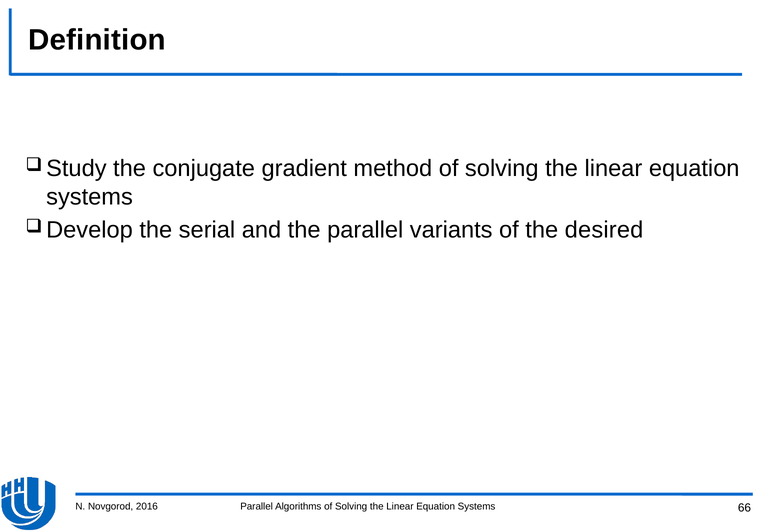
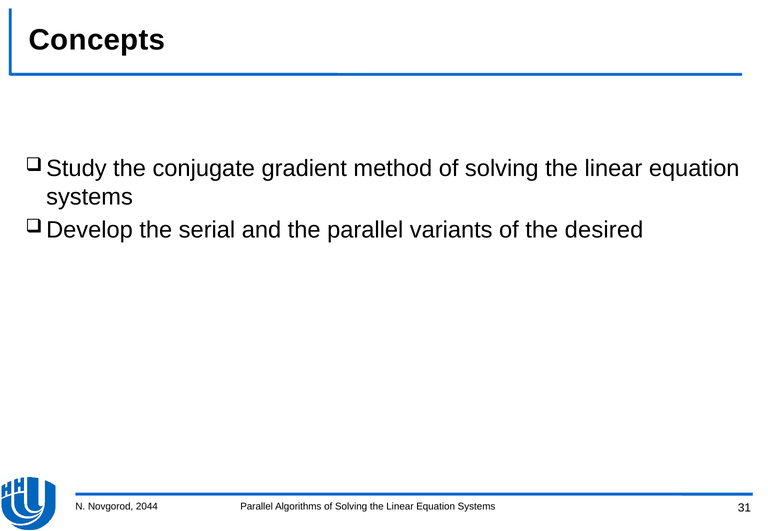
Definition: Definition -> Concepts
2016: 2016 -> 2044
66: 66 -> 31
